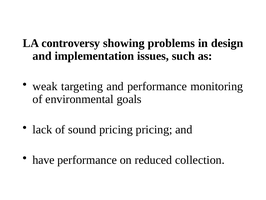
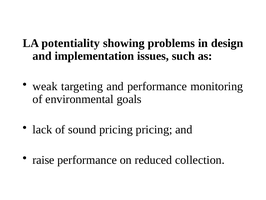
controversy: controversy -> potentiality
have: have -> raise
